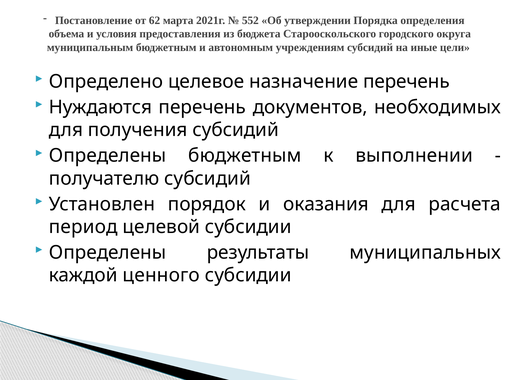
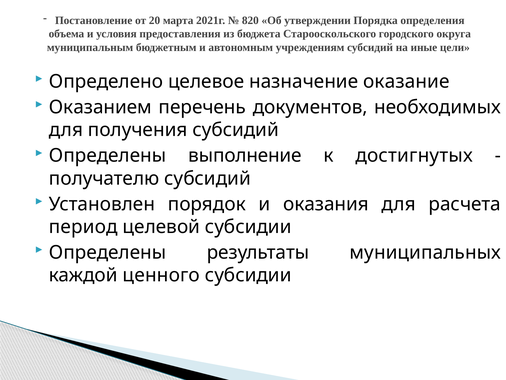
62: 62 -> 20
552: 552 -> 820
назначение перечень: перечень -> оказание
Нуждаются: Нуждаются -> Оказанием
Определены бюджетным: бюджетным -> выполнение
выполнении: выполнении -> достигнутых
